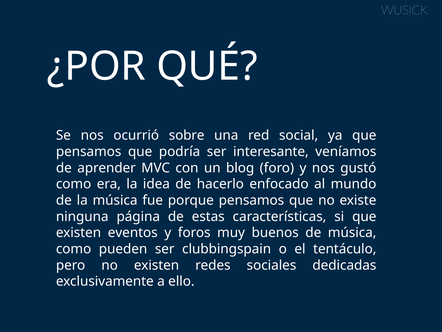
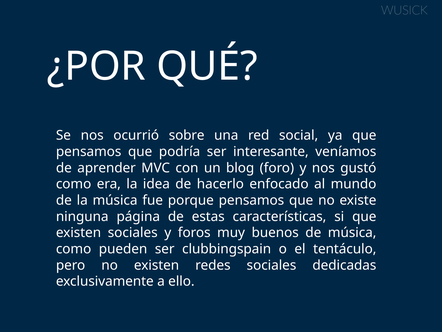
existen eventos: eventos -> sociales
